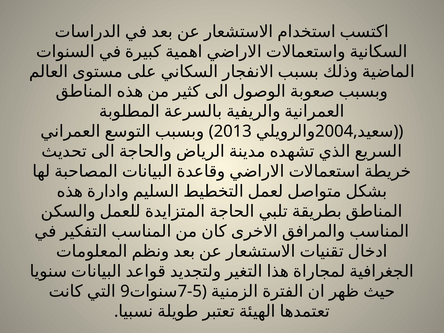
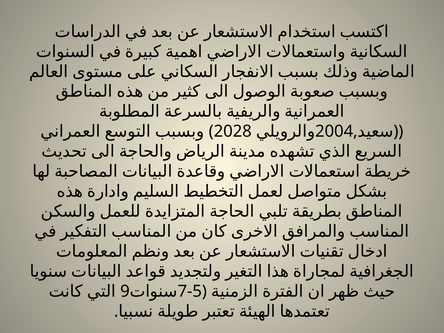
2013: 2013 -> 2028
